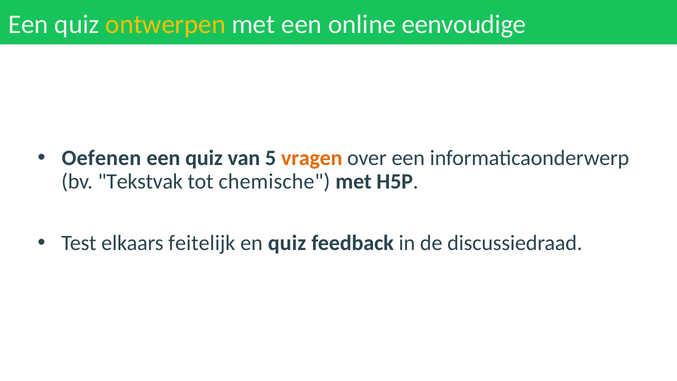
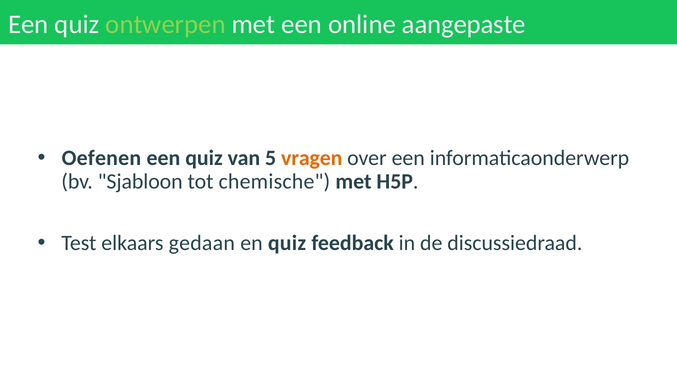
ontwerpen colour: yellow -> light green
eenvoudige: eenvoudige -> aangepaste
Tekstvak: Tekstvak -> Sjabloon
feitelijk: feitelijk -> gedaan
